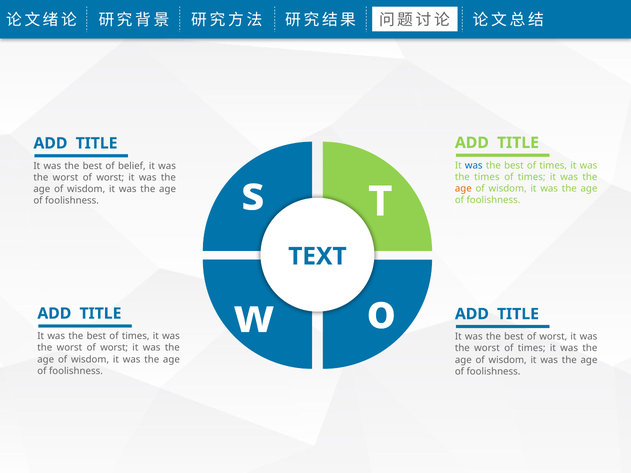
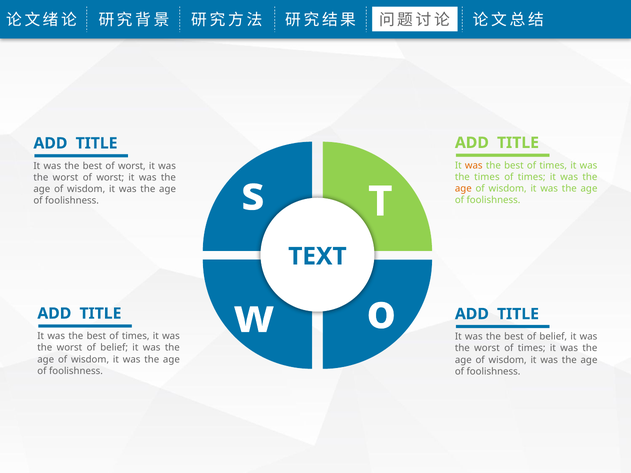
was at (474, 166) colour: blue -> orange
best of belief: belief -> worst
best of worst: worst -> belief
worst at (114, 348): worst -> belief
